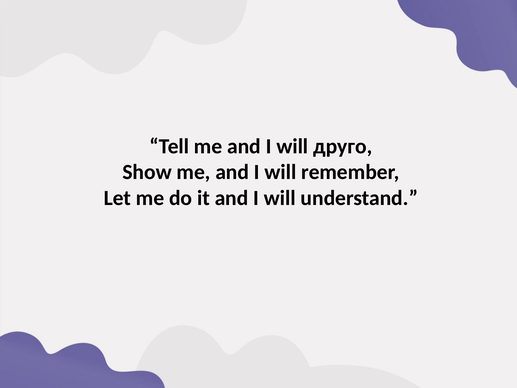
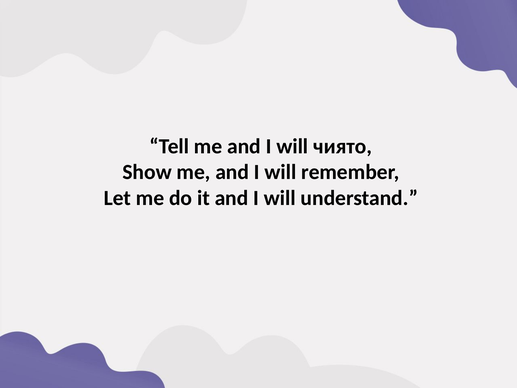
друго: друго -> чиято
